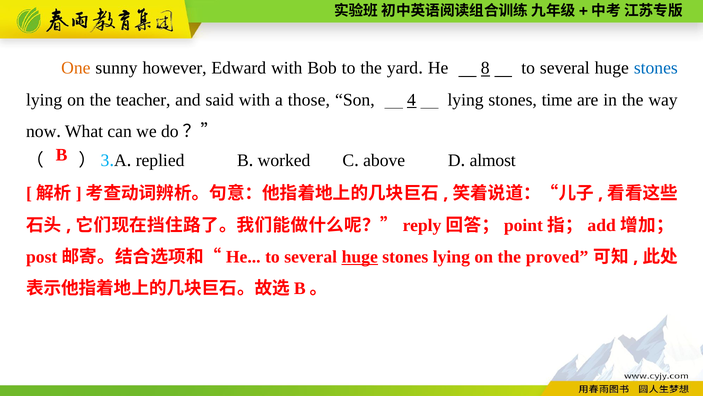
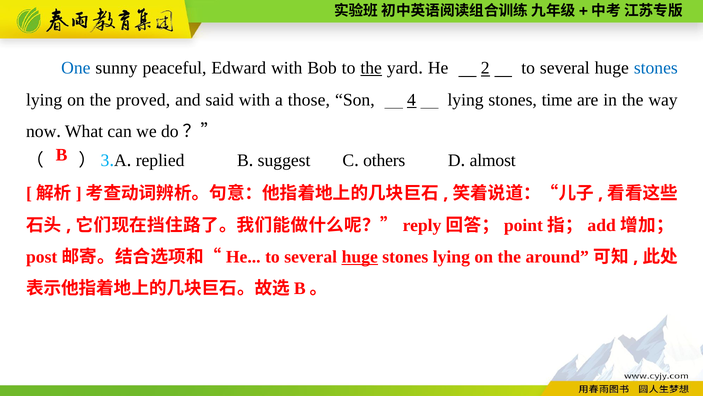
One colour: orange -> blue
however: however -> peaceful
the at (371, 68) underline: none -> present
8: 8 -> 2
teacher: teacher -> proved
worked: worked -> suggest
above: above -> others
proved: proved -> around
